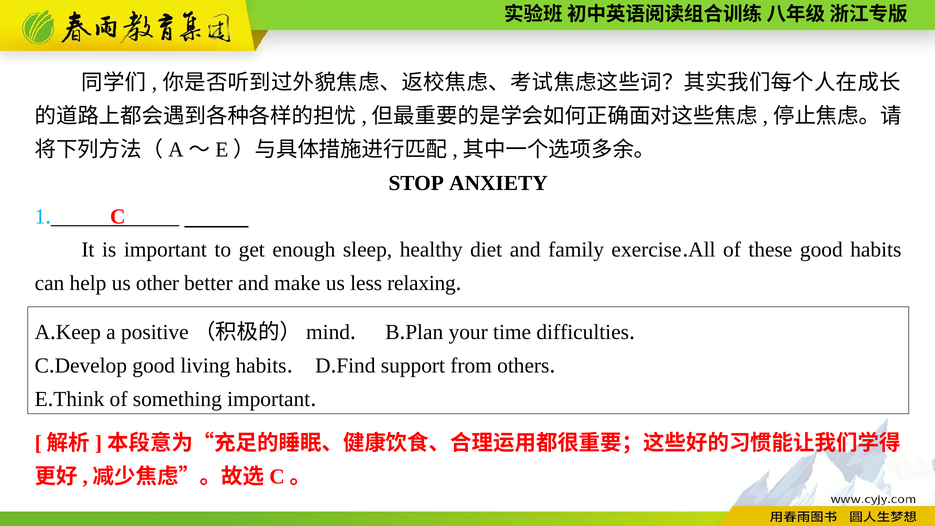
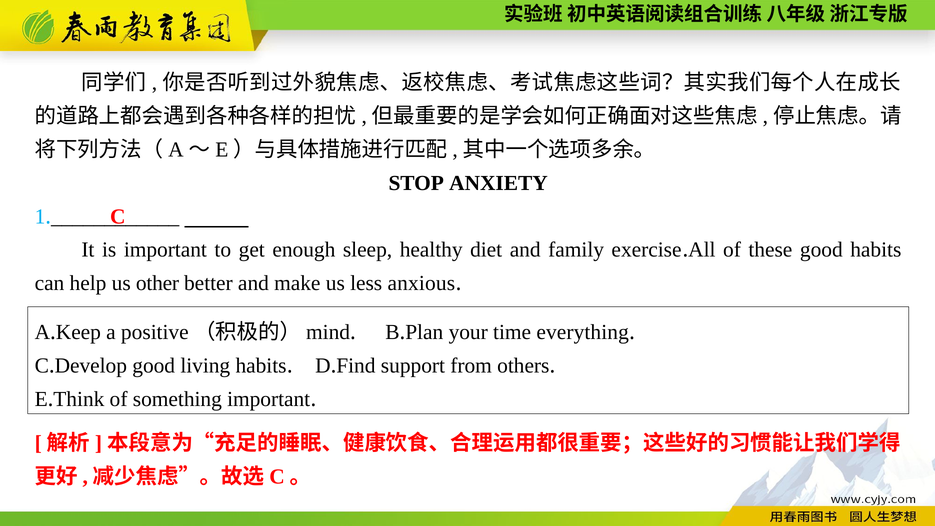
relaxing: relaxing -> anxious
difficulties: difficulties -> everything
